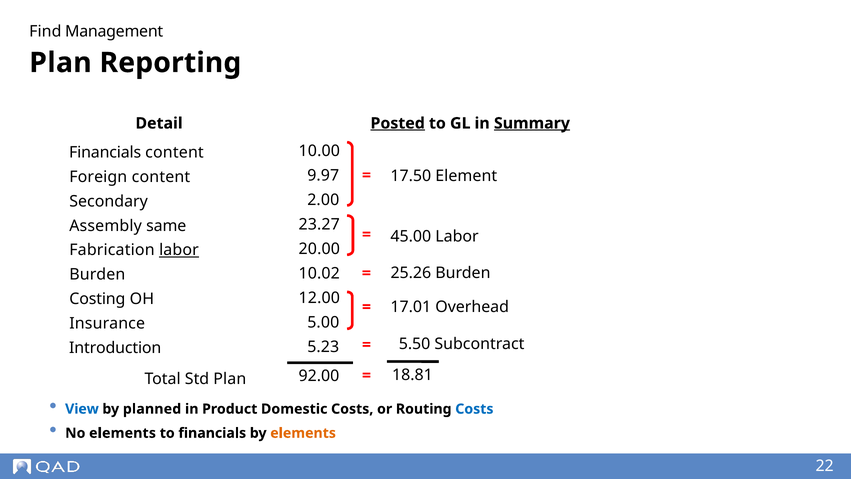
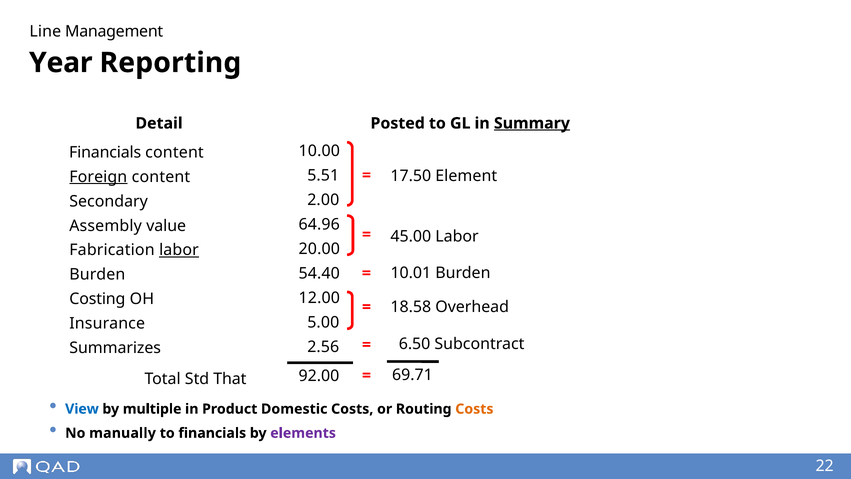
Find: Find -> Line
Plan at (60, 63): Plan -> Year
Posted underline: present -> none
9.97: 9.97 -> 5.51
Foreign underline: none -> present
23.27: 23.27 -> 64.96
same: same -> value
25.26: 25.26 -> 10.01
10.02: 10.02 -> 54.40
17.01: 17.01 -> 18.58
5.50: 5.50 -> 6.50
5.23: 5.23 -> 2.56
Introduction: Introduction -> Summarizes
Std Plan: Plan -> That
18.81: 18.81 -> 69.71
planned: planned -> multiple
Costs at (474, 409) colour: blue -> orange
No elements: elements -> manually
elements at (303, 433) colour: orange -> purple
